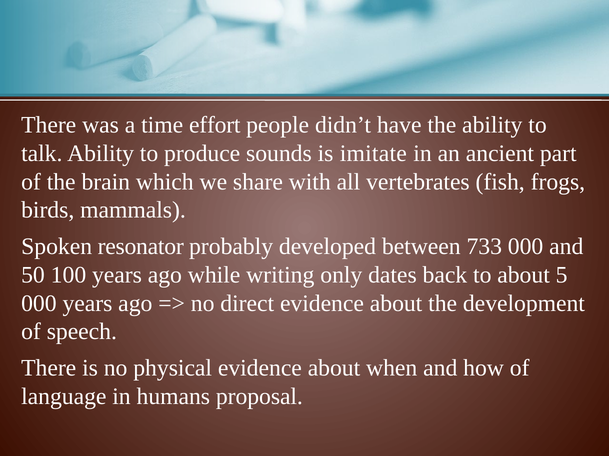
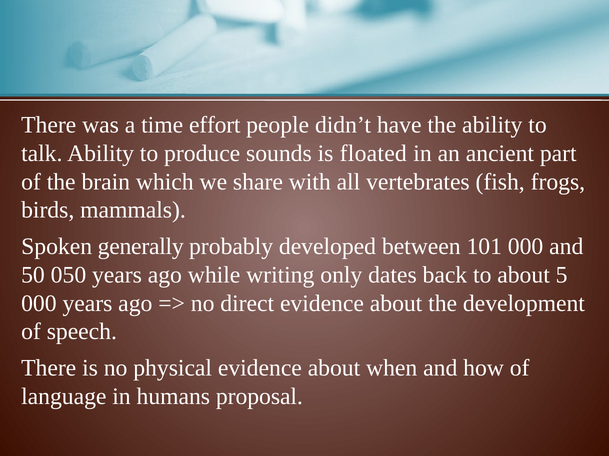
imitate: imitate -> floated
resonator: resonator -> generally
733: 733 -> 101
100: 100 -> 050
